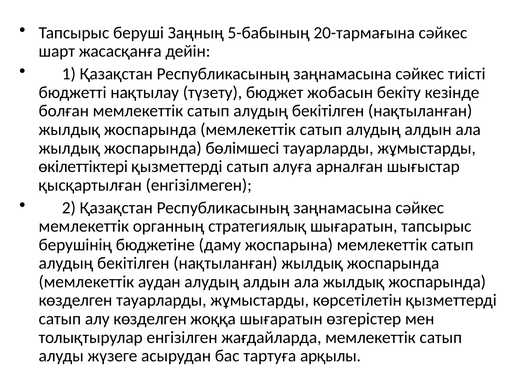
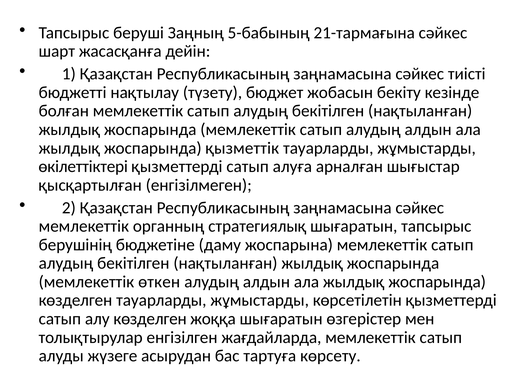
20-тармағына: 20-тармағына -> 21-тармағына
бөлімшесі: бөлімшесі -> қызметтік
аудан: аудан -> өткен
арқылы: арқылы -> көрсету
